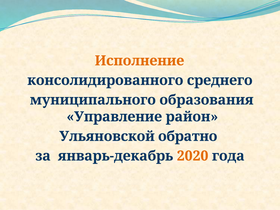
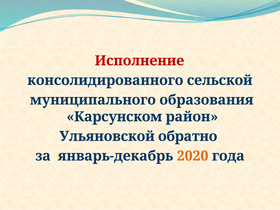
Исполнение colour: orange -> red
среднего: среднего -> сельской
Управление: Управление -> Карсунском
